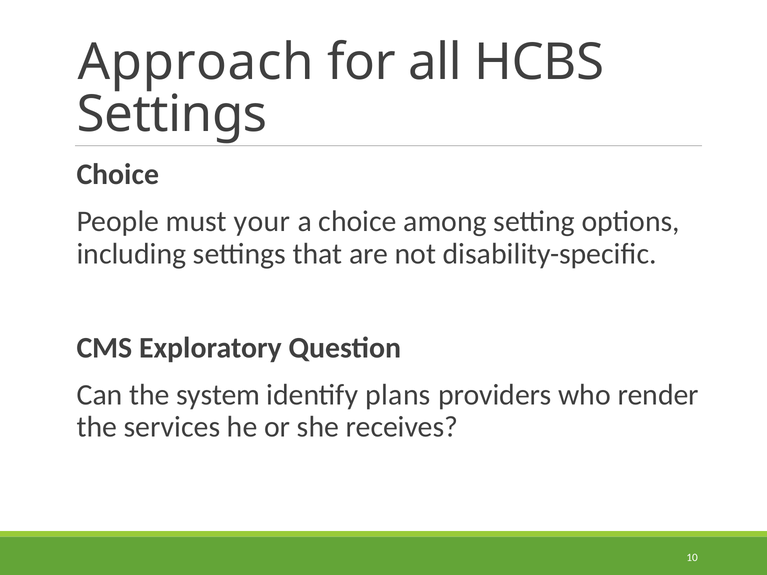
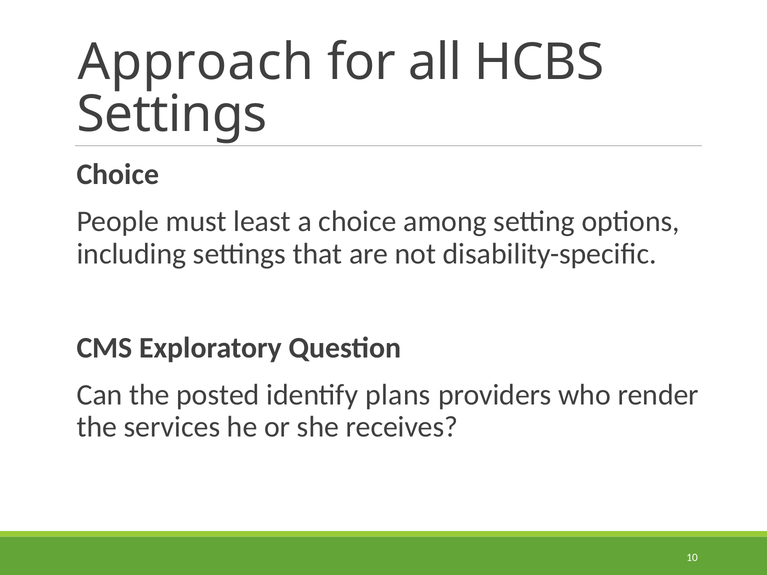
your: your -> least
system: system -> posted
